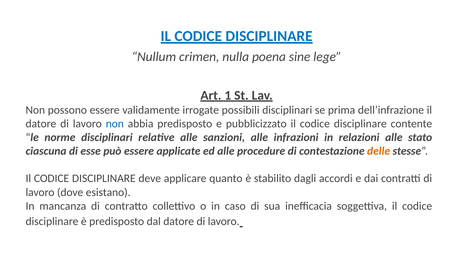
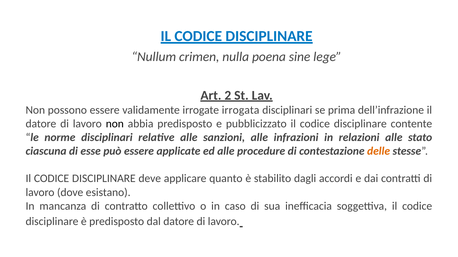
1: 1 -> 2
possibili: possibili -> irrogata
non at (115, 124) colour: blue -> black
